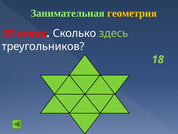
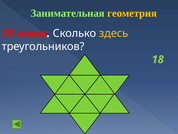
здесь colour: light green -> yellow
